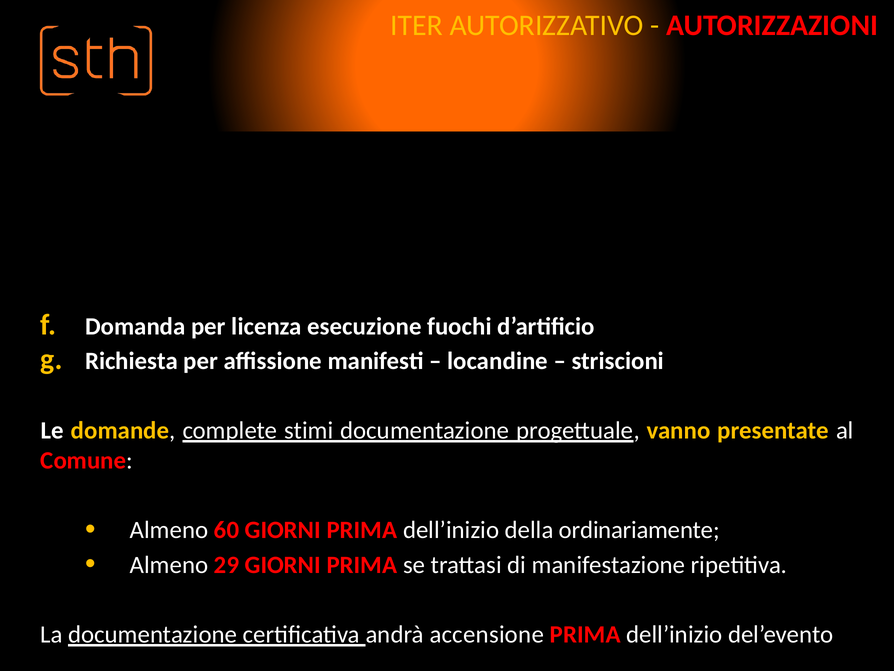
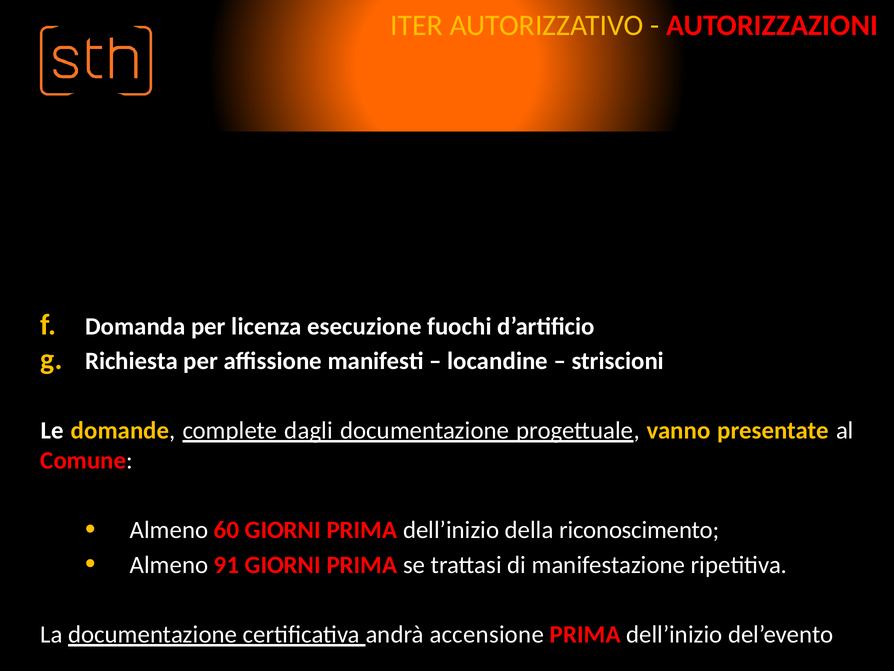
stimi: stimi -> dagli
ordinariamente: ordinariamente -> riconoscimento
29: 29 -> 91
